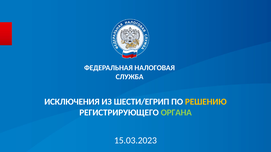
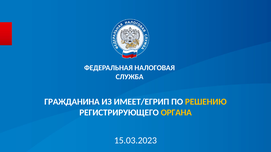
ИСКЛЮЧЕНИЯ: ИСКЛЮЧЕНИЯ -> ГРАЖДАНИНА
ШЕСТИ/ЕГРИП: ШЕСТИ/ЕГРИП -> ИМЕЕТ/ЕГРИП
ОРГАНА colour: light green -> yellow
